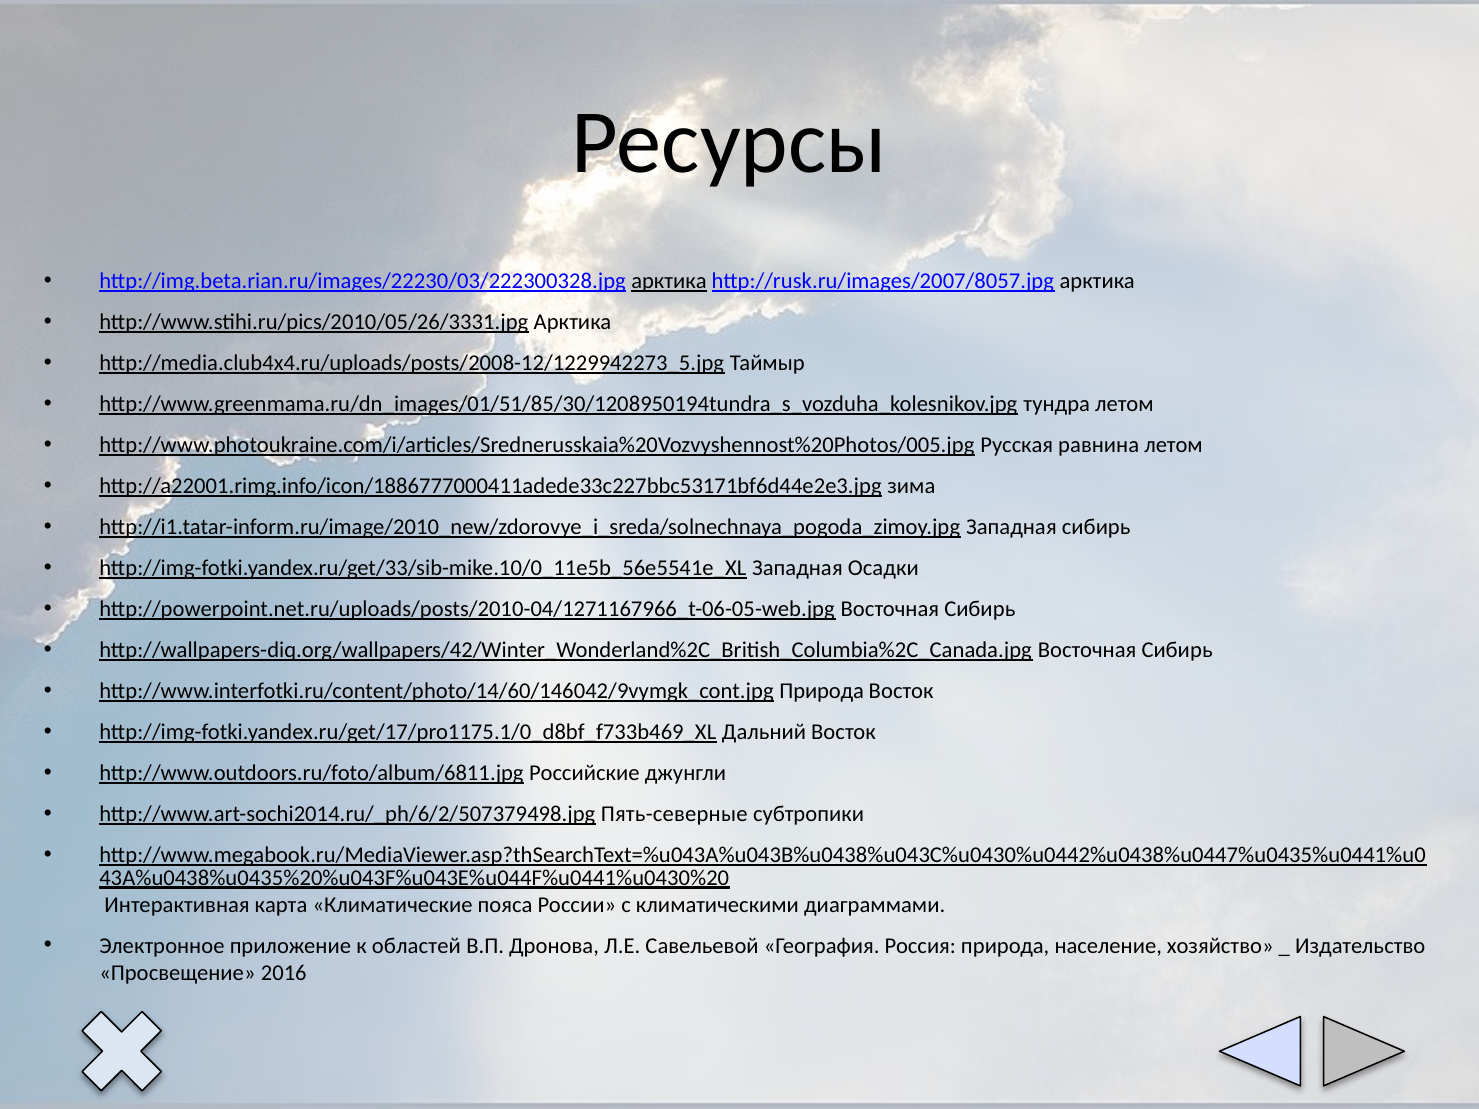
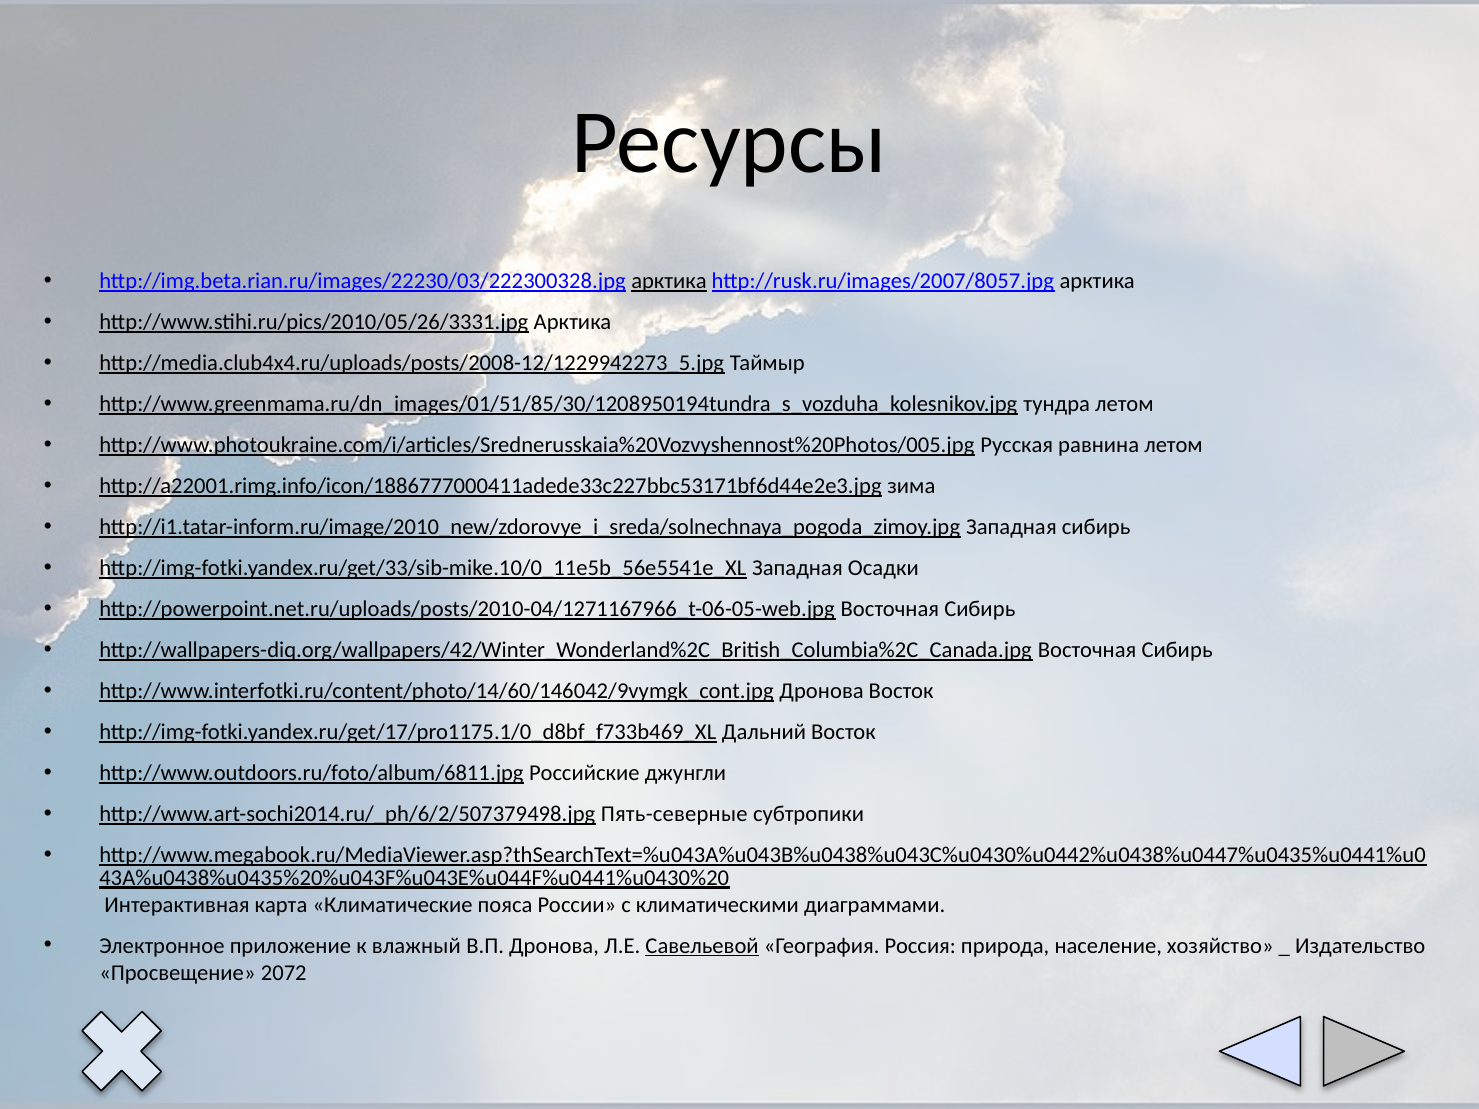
http://www.interfotki.ru/content/photo/14/60/146042/9vymgk_cont.jpg Природа: Природа -> Дронова
областей: областей -> влажный
Савельевой underline: none -> present
2016: 2016 -> 2072
